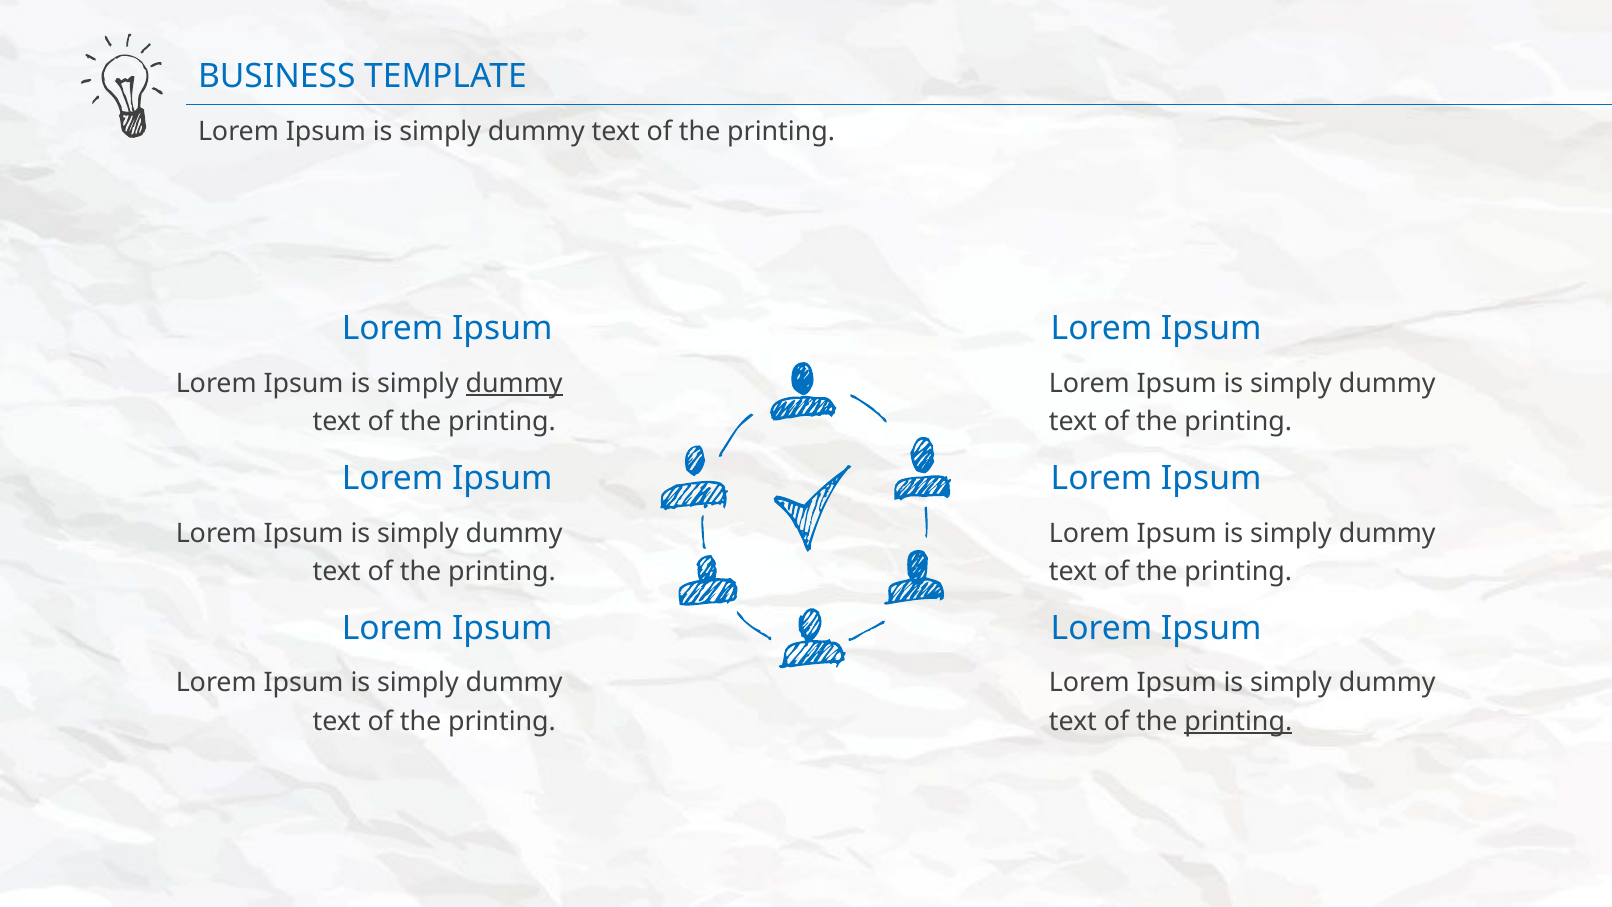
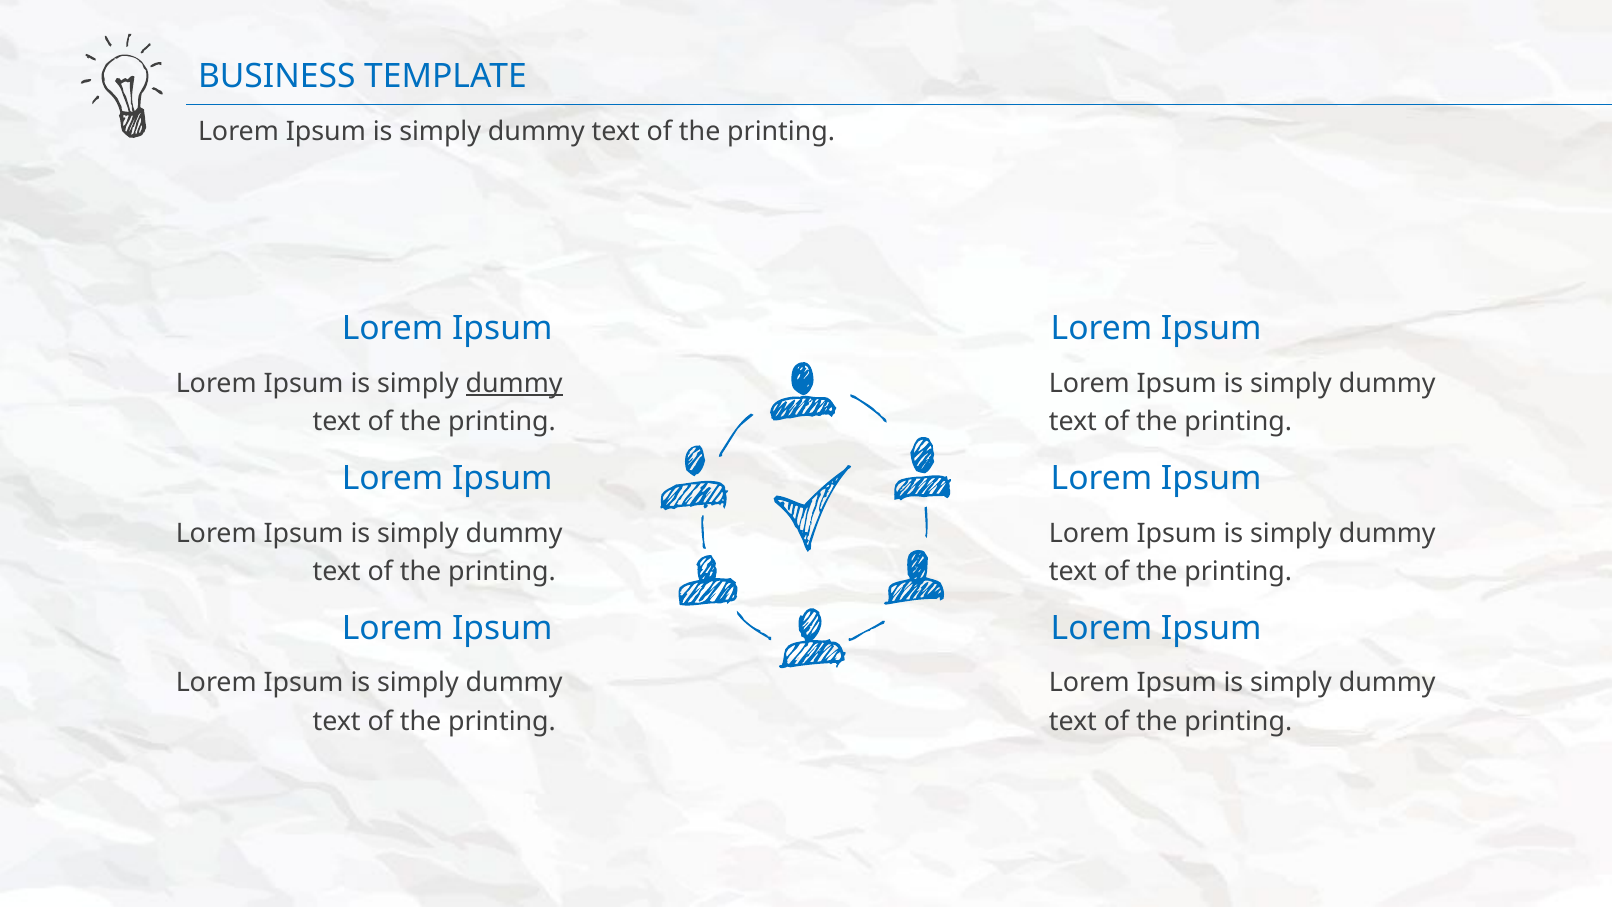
printing at (1238, 721) underline: present -> none
